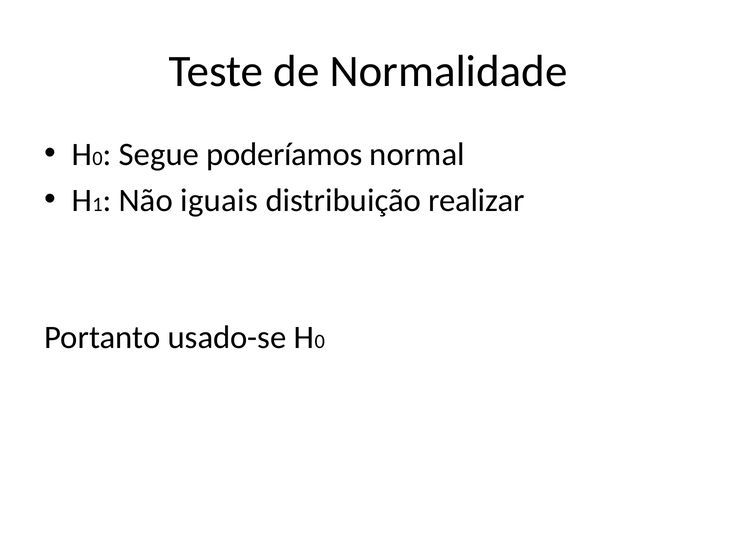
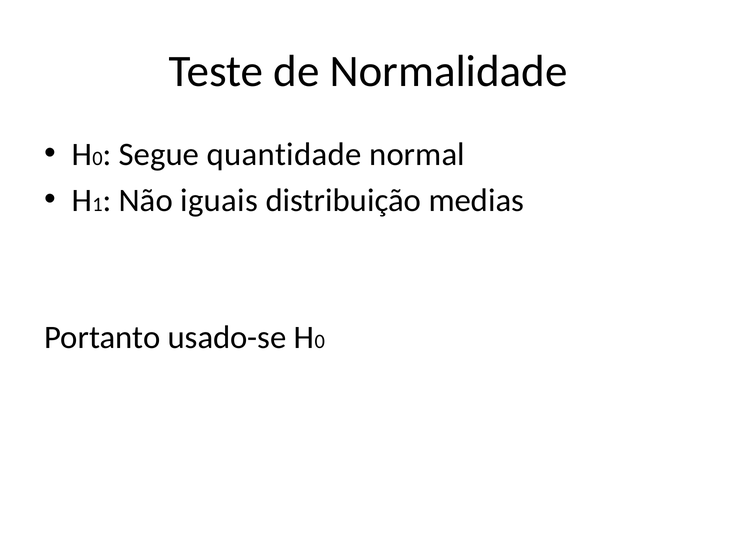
poderíamos: poderíamos -> quantidade
realizar: realizar -> medias
